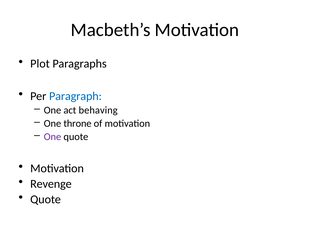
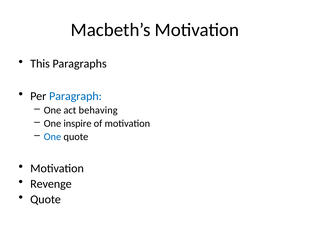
Plot: Plot -> This
throne: throne -> inspire
One at (52, 137) colour: purple -> blue
